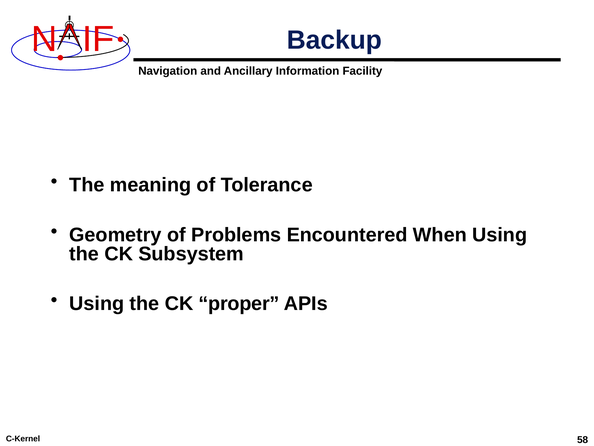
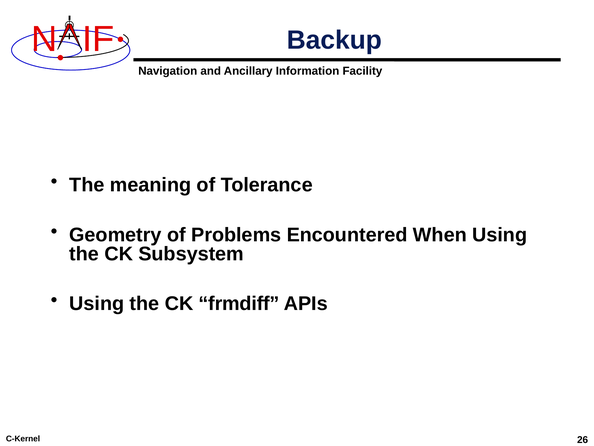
proper: proper -> frmdiff
58: 58 -> 26
